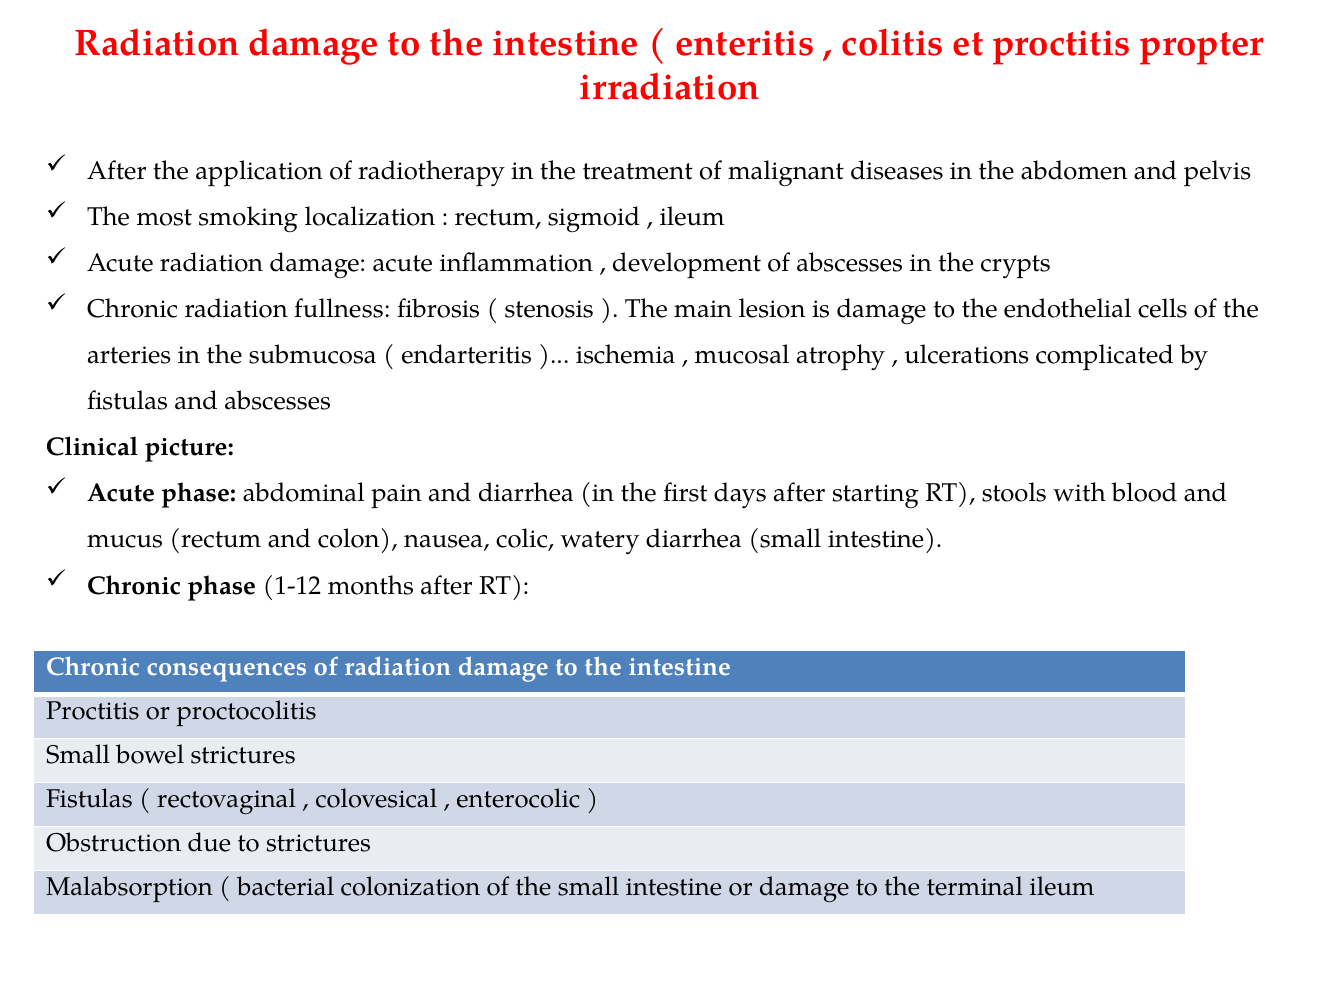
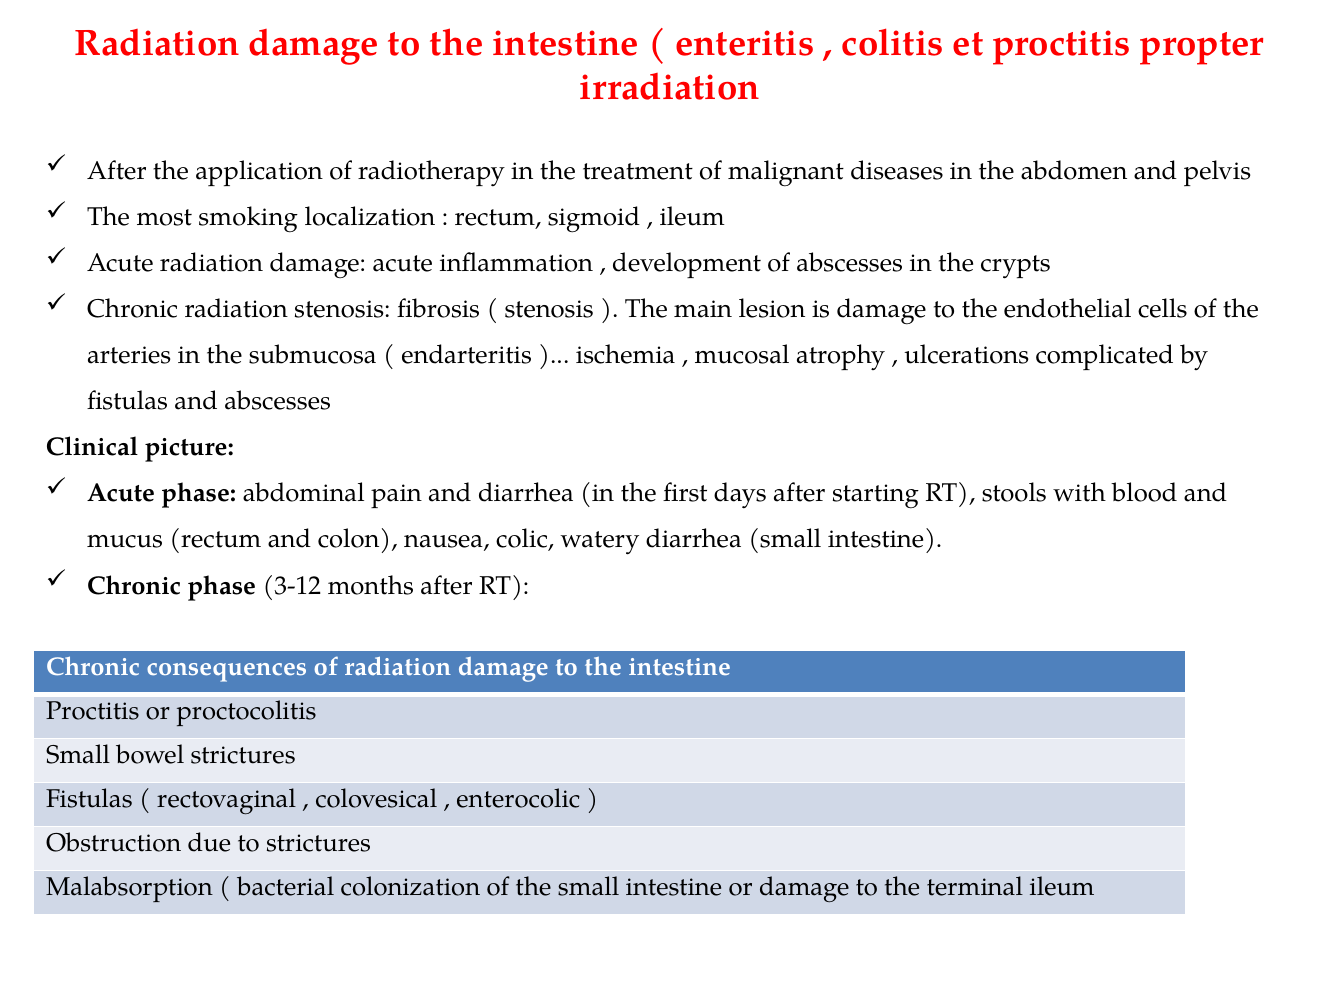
radiation fullness: fullness -> stenosis
1-12: 1-12 -> 3-12
